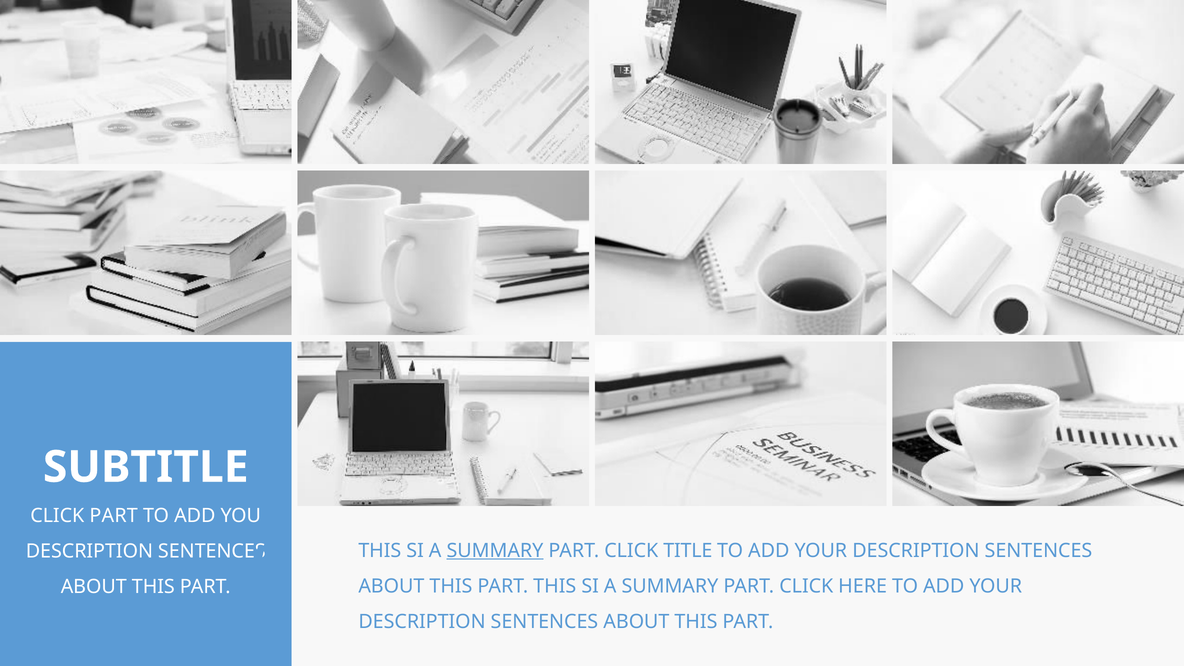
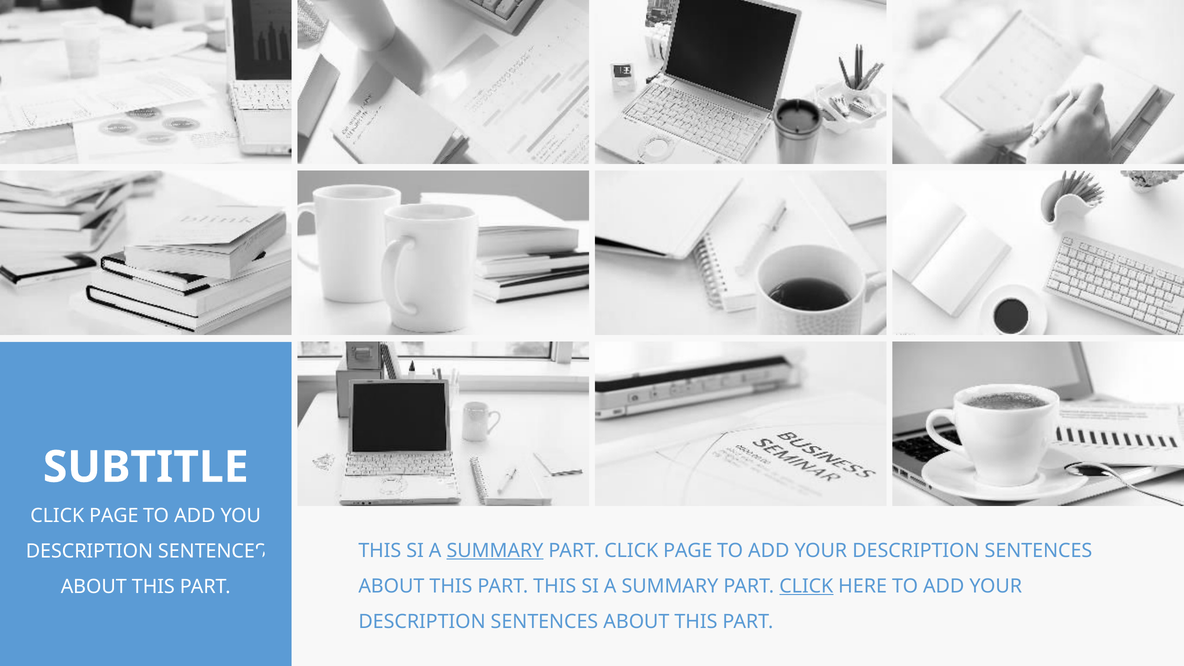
PART at (114, 516): PART -> PAGE
PART CLICK TITLE: TITLE -> PAGE
CLICK at (806, 586) underline: none -> present
